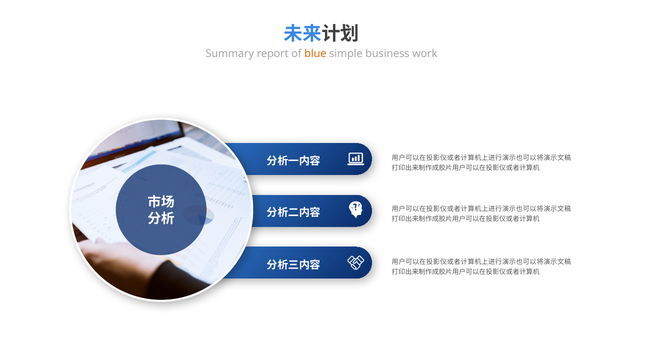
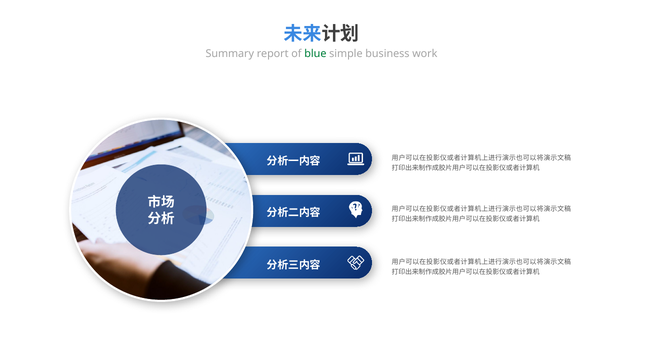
blue colour: orange -> green
